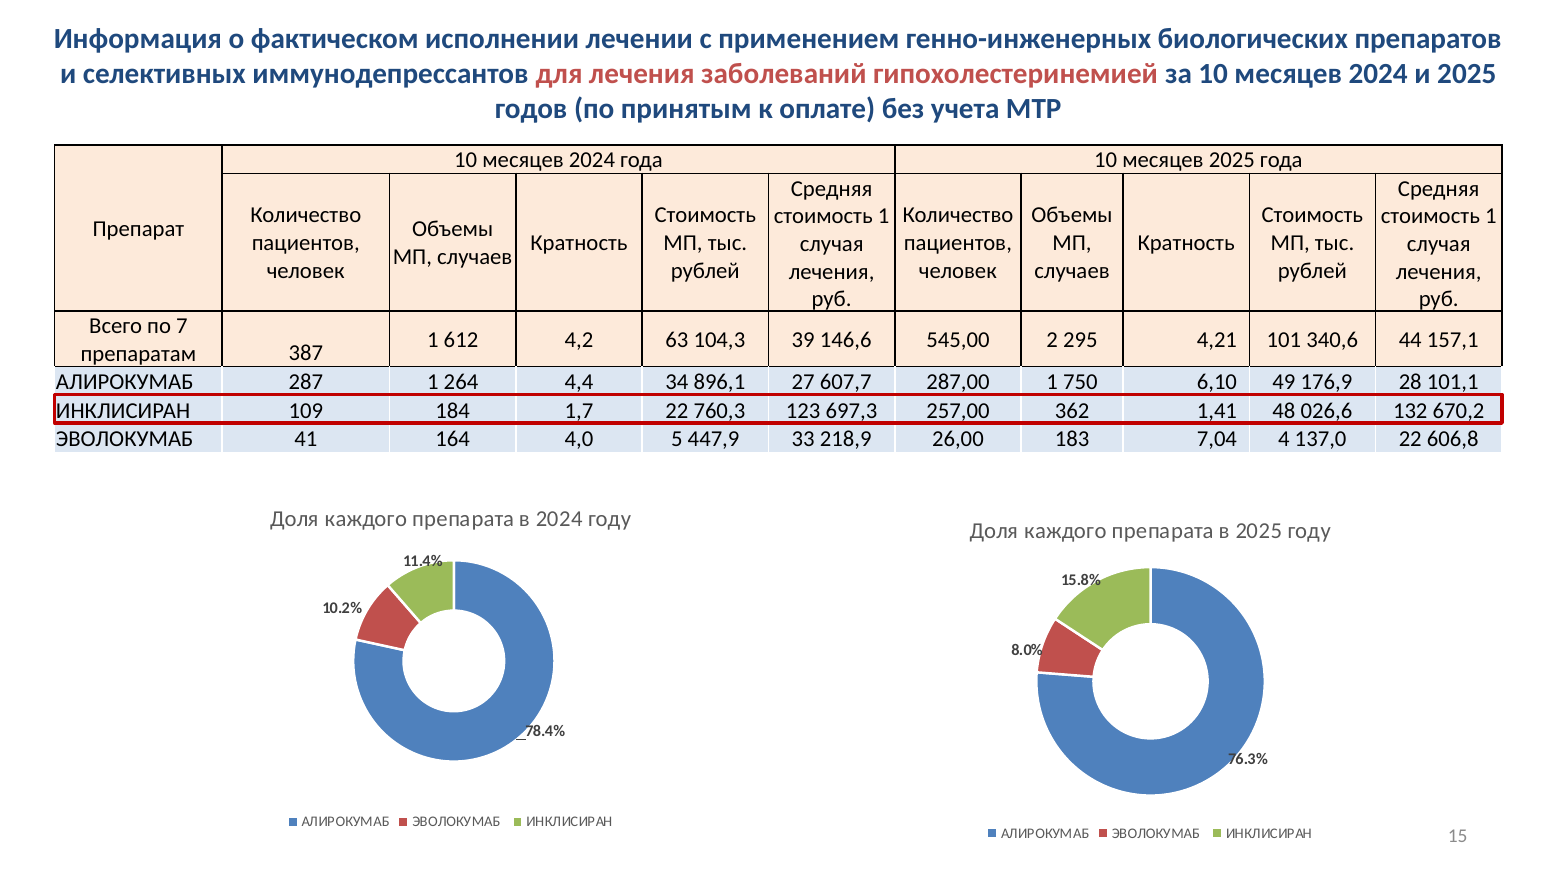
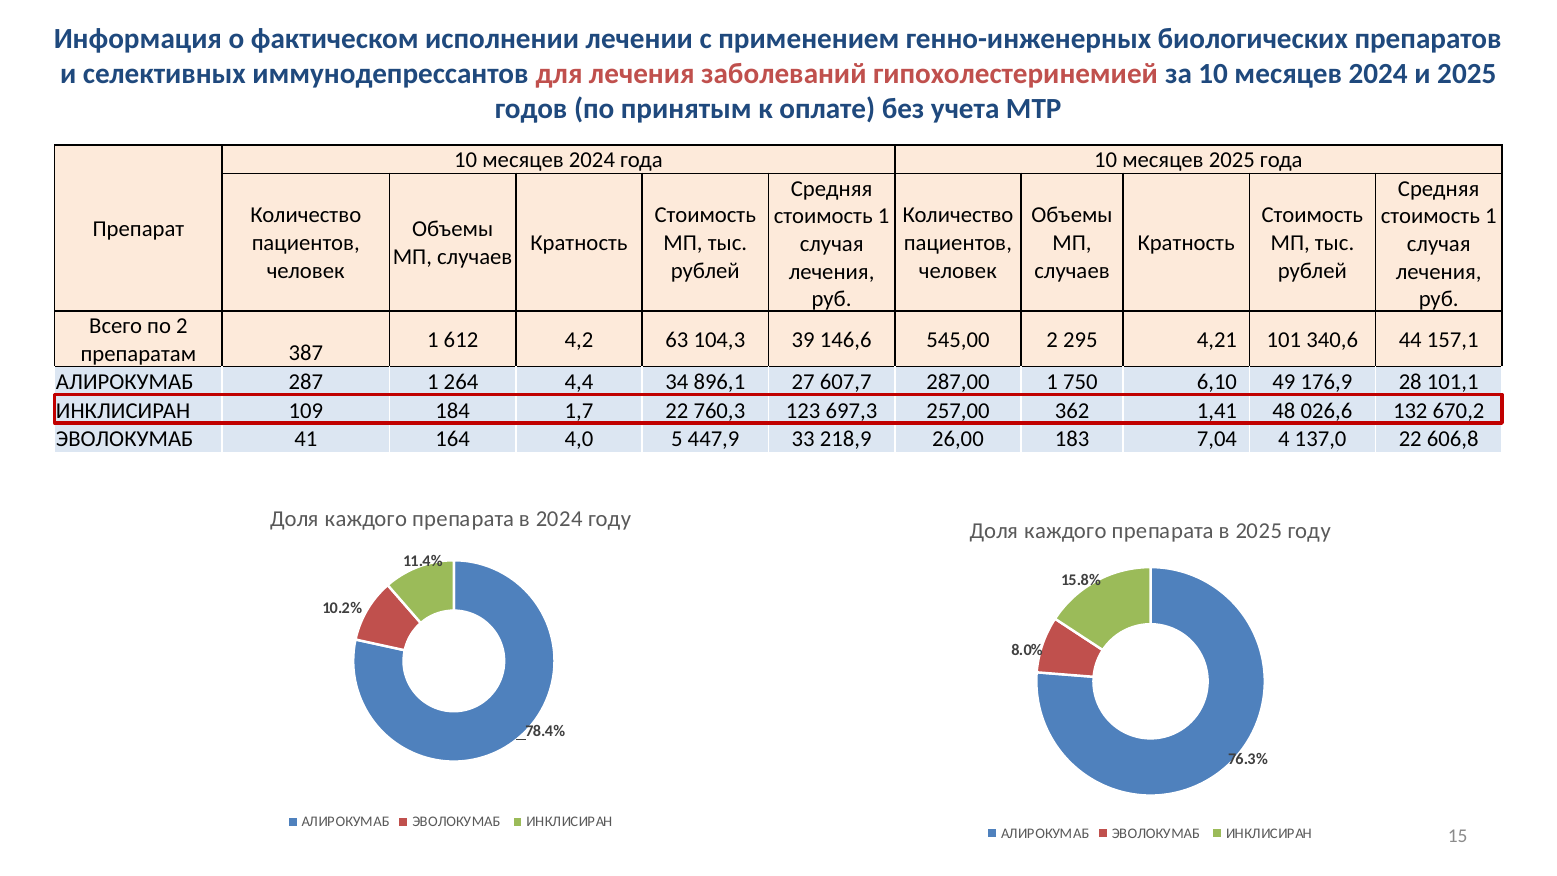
по 7: 7 -> 2
